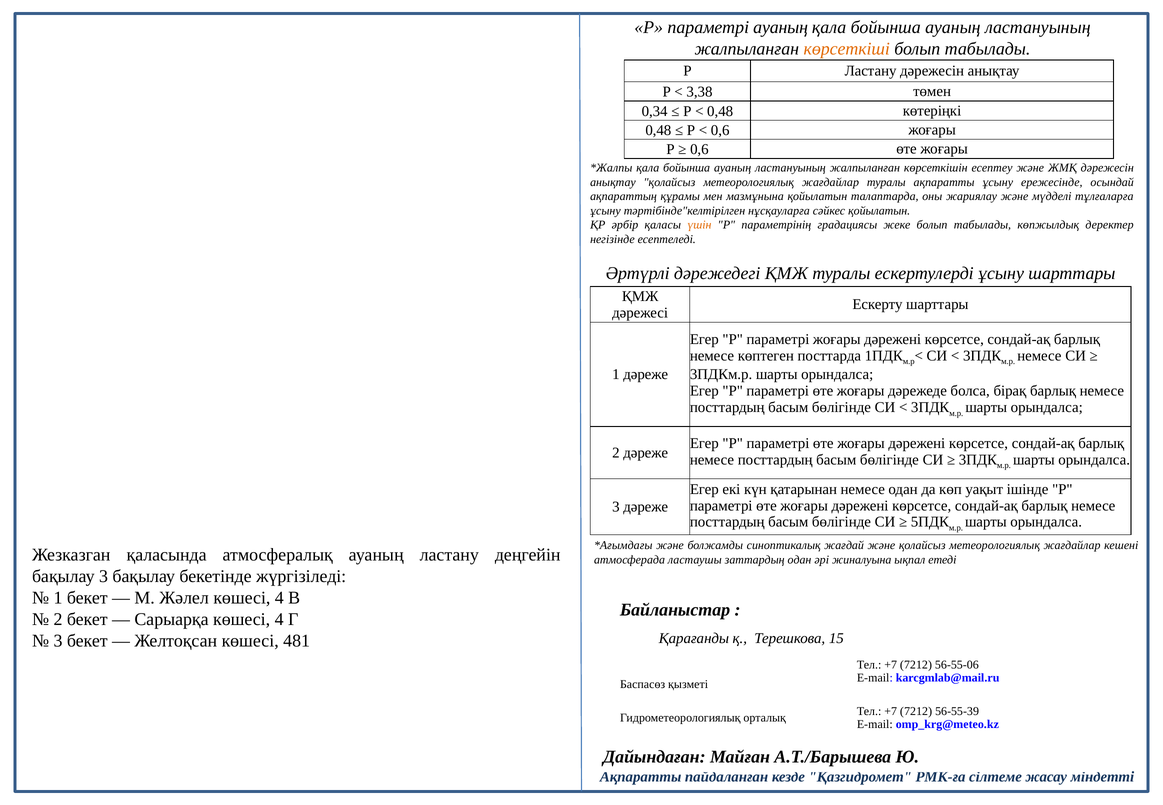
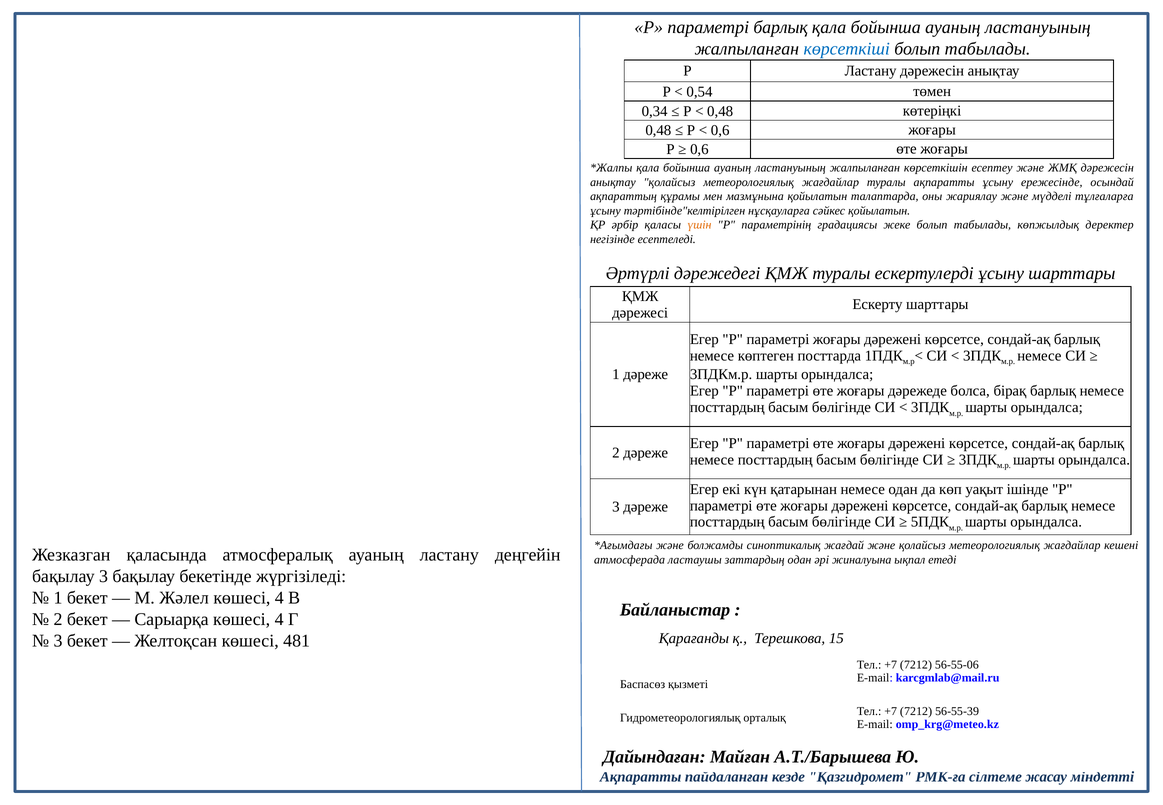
параметрі ауаның: ауаның -> барлық
көрсеткіші colour: orange -> blue
3,38: 3,38 -> 0,54
